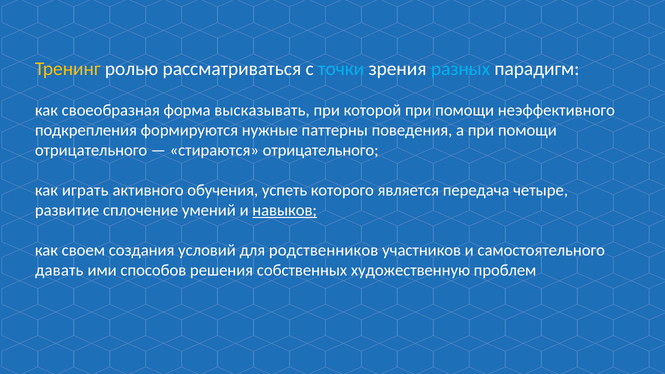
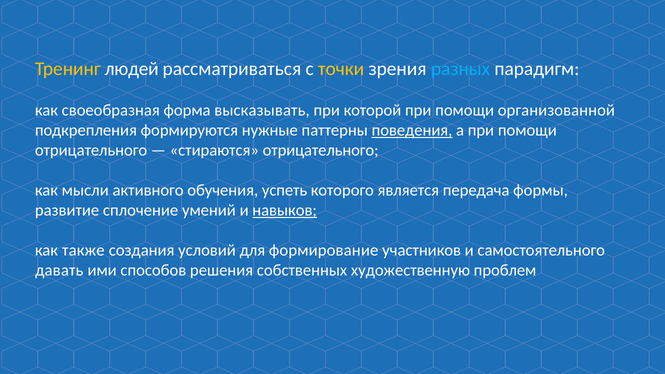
ролью: ролью -> людей
точки colour: light blue -> yellow
неэффективного: неэффективного -> организованной
поведения underline: none -> present
играть: играть -> мысли
четыре: четыре -> формы
своем: своем -> также
родственников: родственников -> формирование
